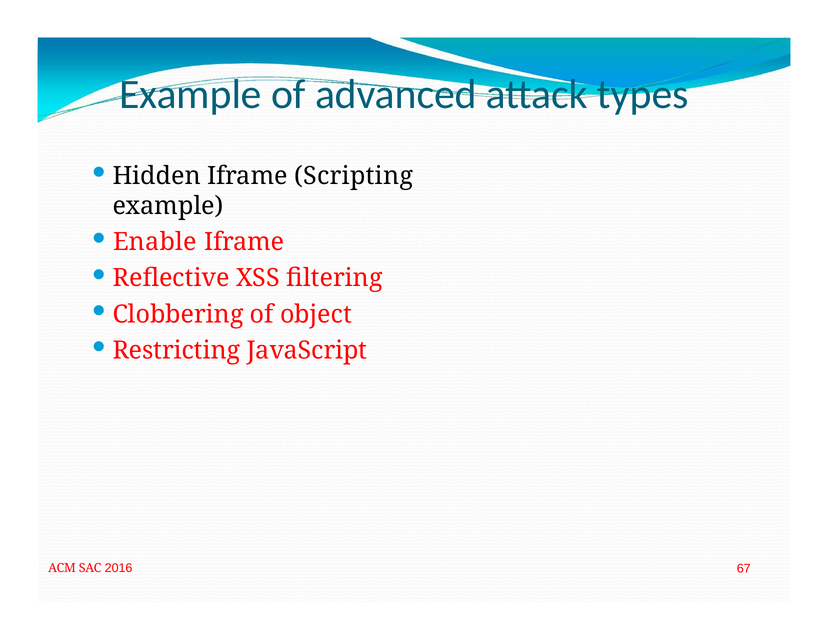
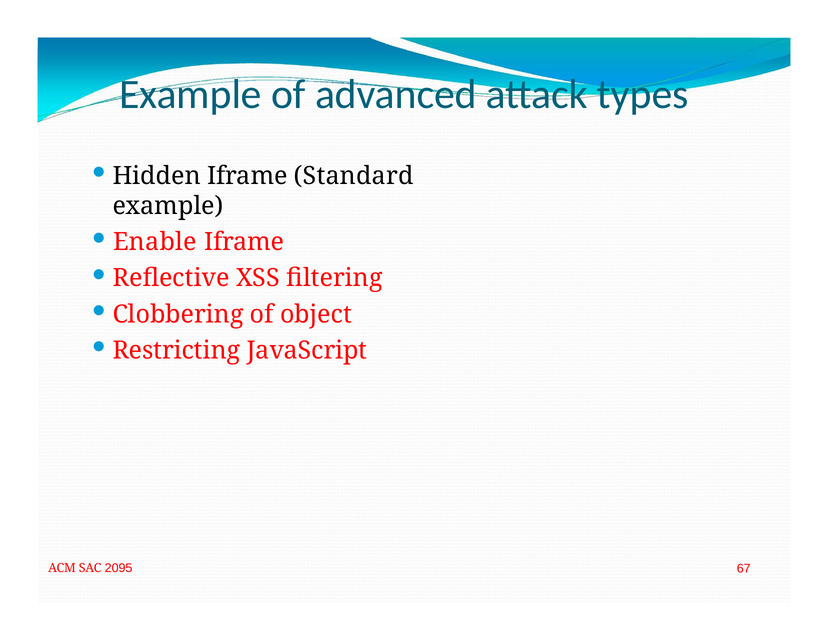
Scripting: Scripting -> Standard
2016: 2016 -> 2095
